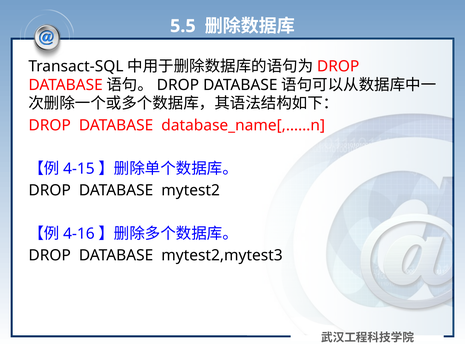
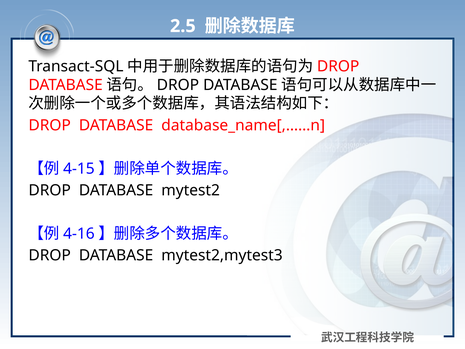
5.5: 5.5 -> 2.5
